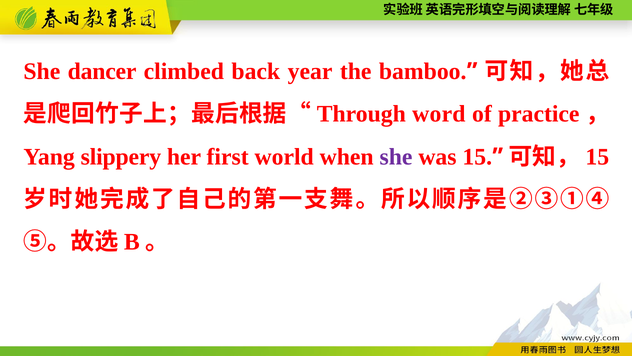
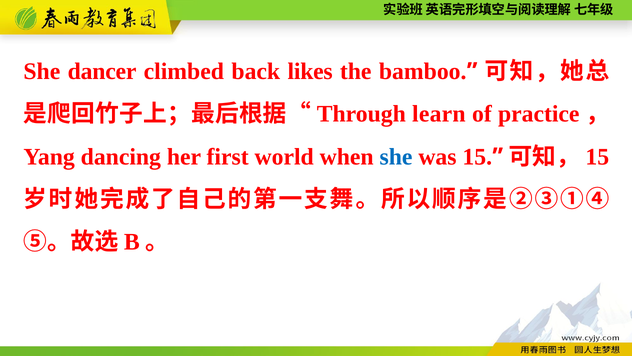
year: year -> likes
word: word -> learn
slippery: slippery -> dancing
she at (396, 156) colour: purple -> blue
